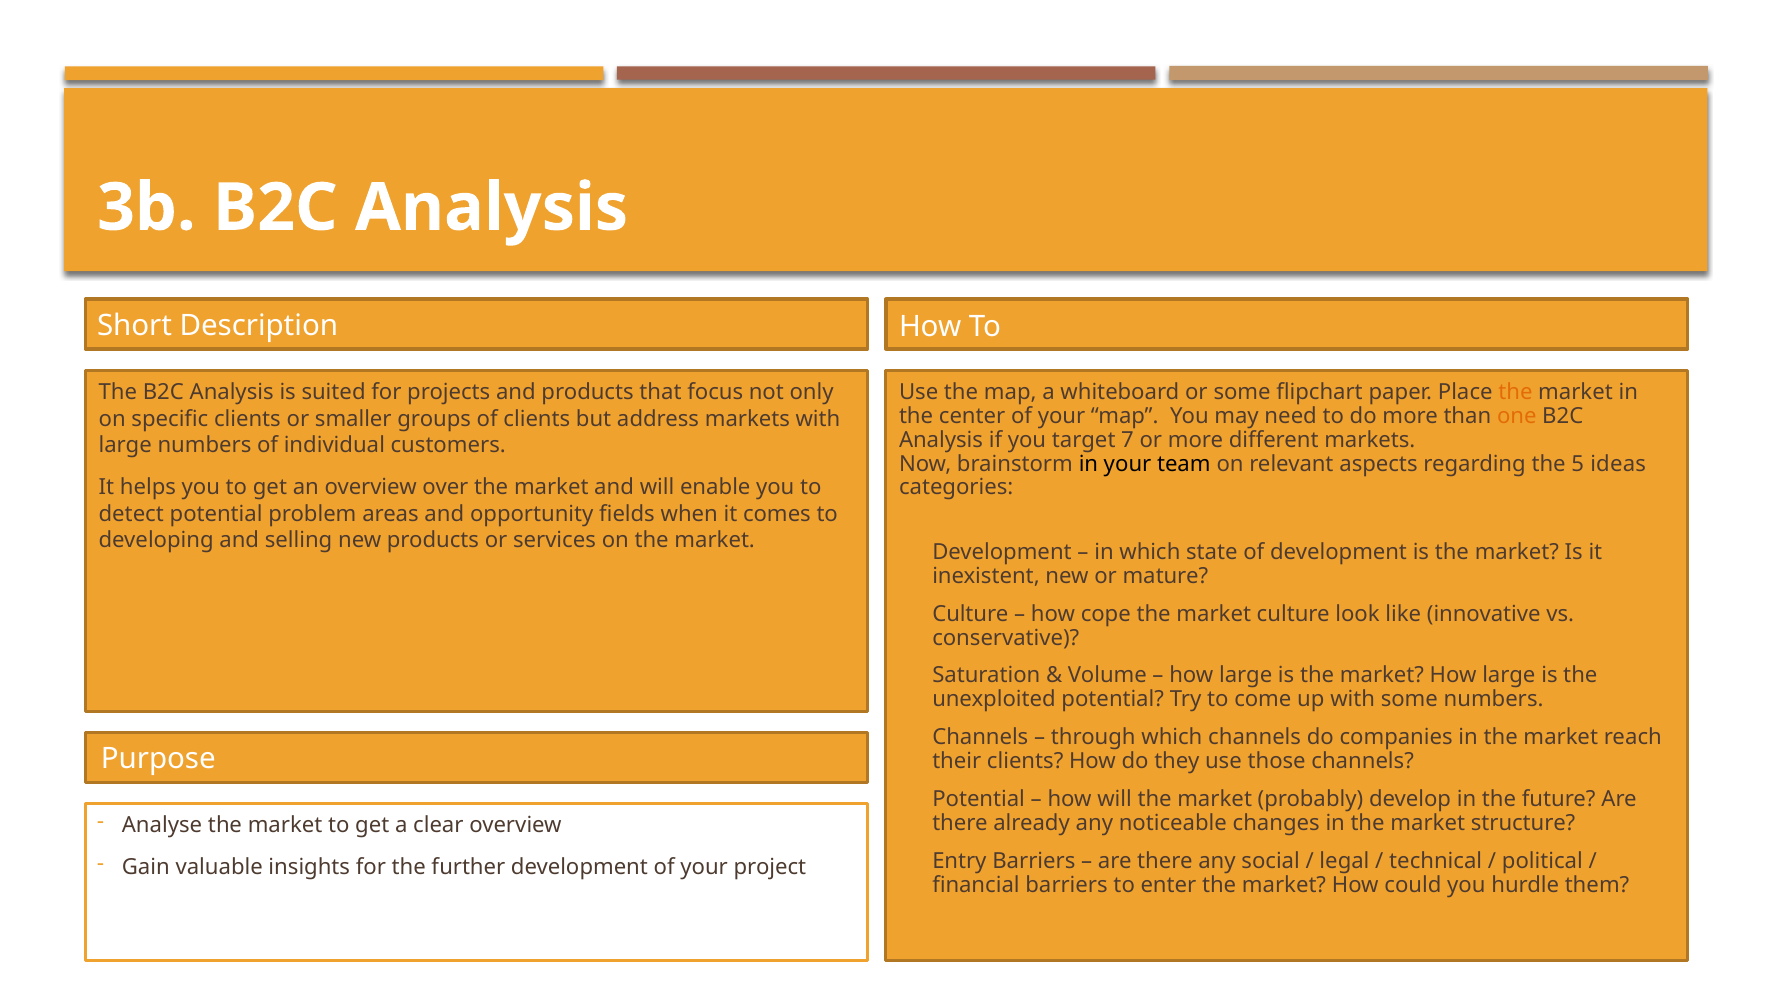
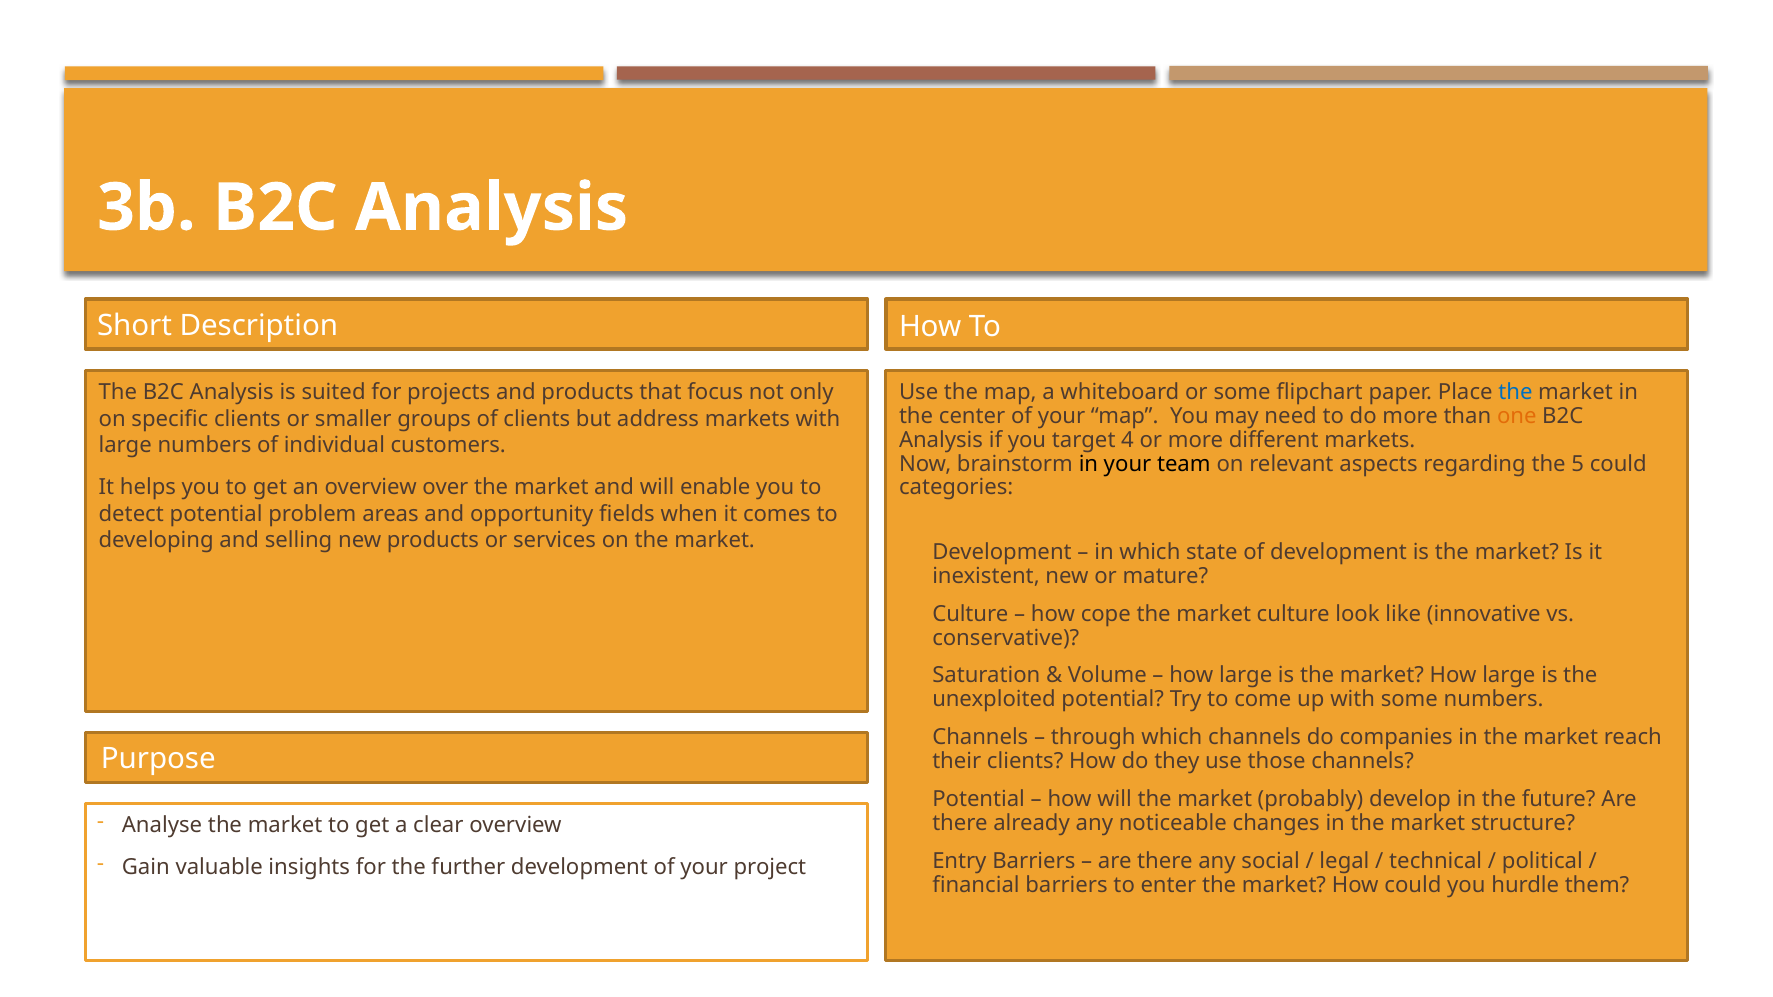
the at (1515, 392) colour: orange -> blue
target 7: 7 -> 4
5 ideas: ideas -> could
